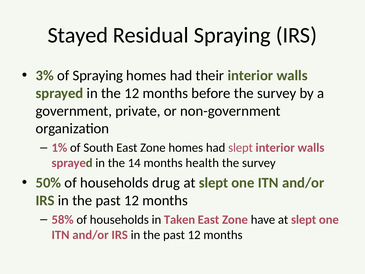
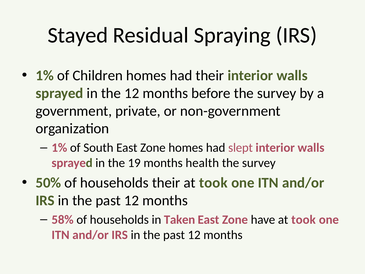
3% at (45, 76): 3% -> 1%
of Spraying: Spraying -> Children
14: 14 -> 19
households drug: drug -> their
slept at (214, 183): slept -> took
have at slept: slept -> took
